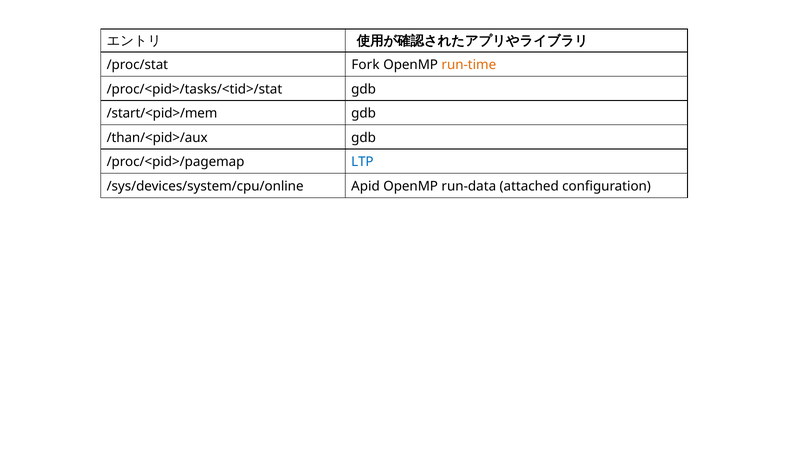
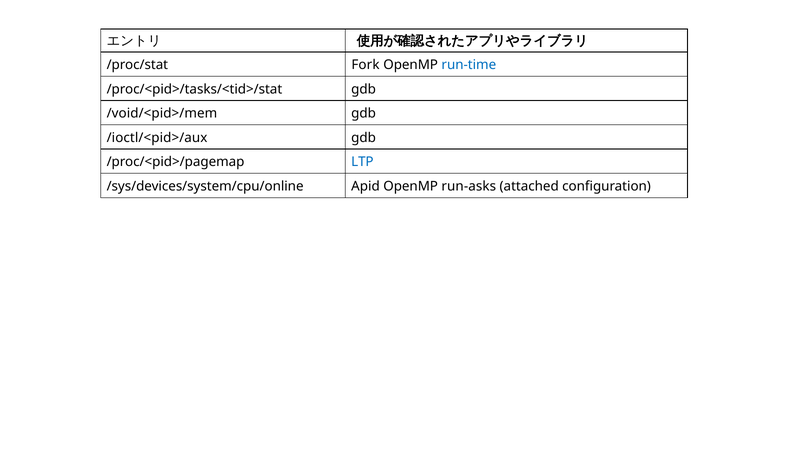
run-time colour: orange -> blue
/start/<pid>/mem: /start/<pid>/mem -> /void/<pid>/mem
/than/<pid>/aux: /than/<pid>/aux -> /ioctl/<pid>/aux
run-data: run-data -> run-asks
